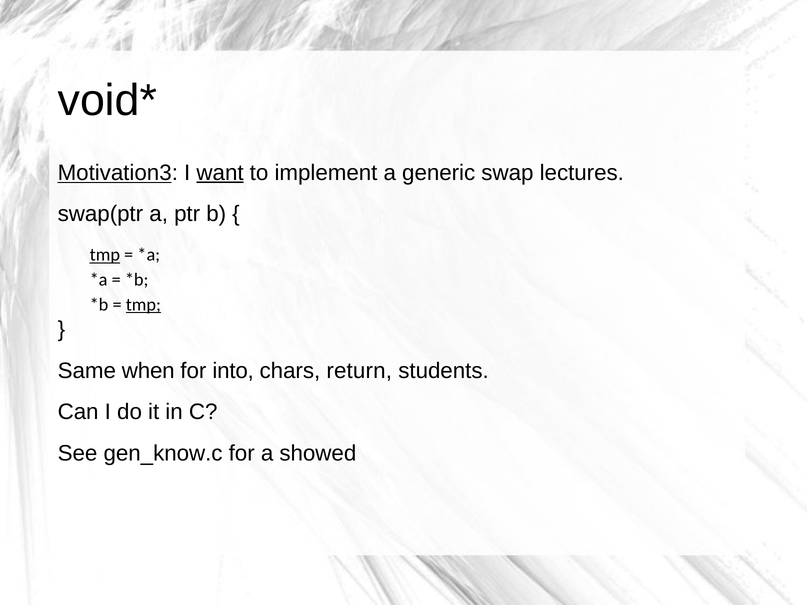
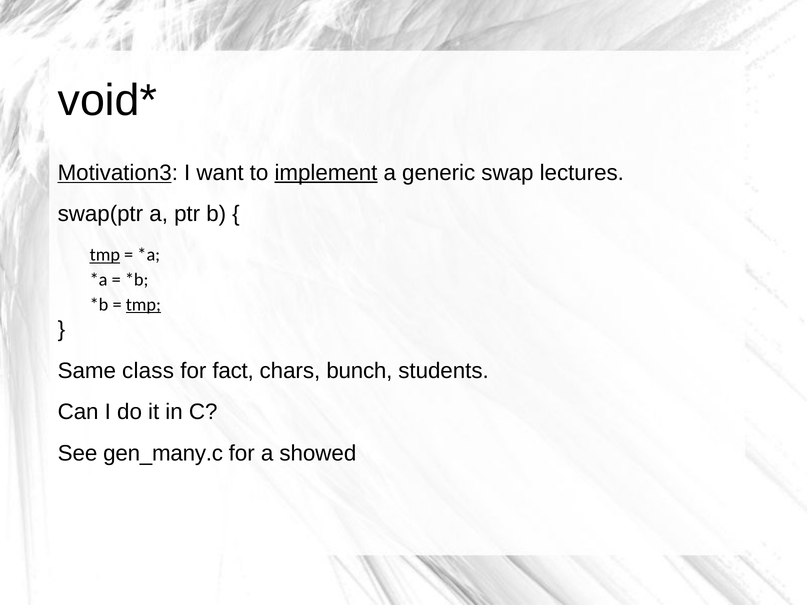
want underline: present -> none
implement underline: none -> present
when: when -> class
into: into -> fact
return: return -> bunch
gen_know.c: gen_know.c -> gen_many.c
